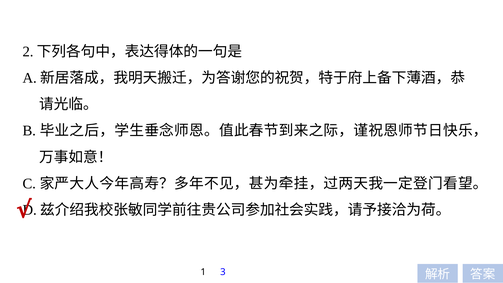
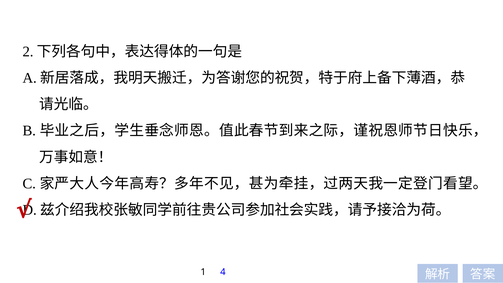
3: 3 -> 4
